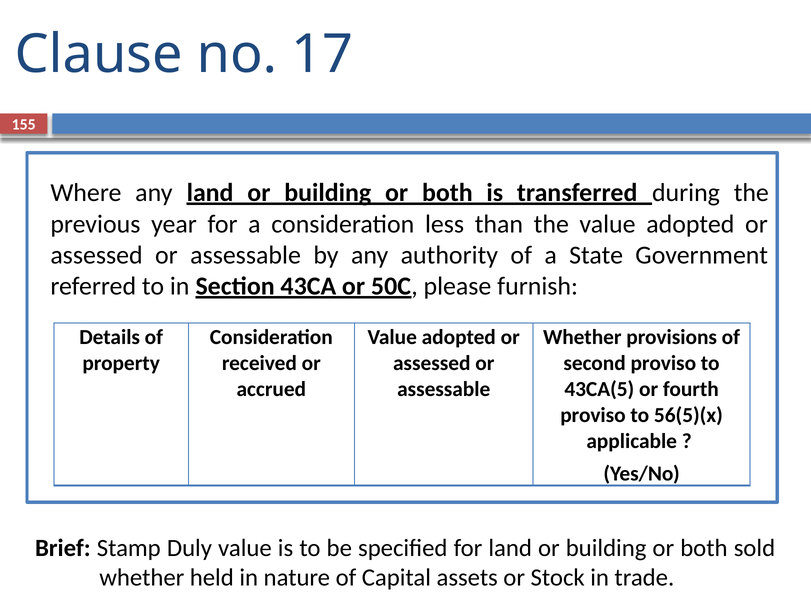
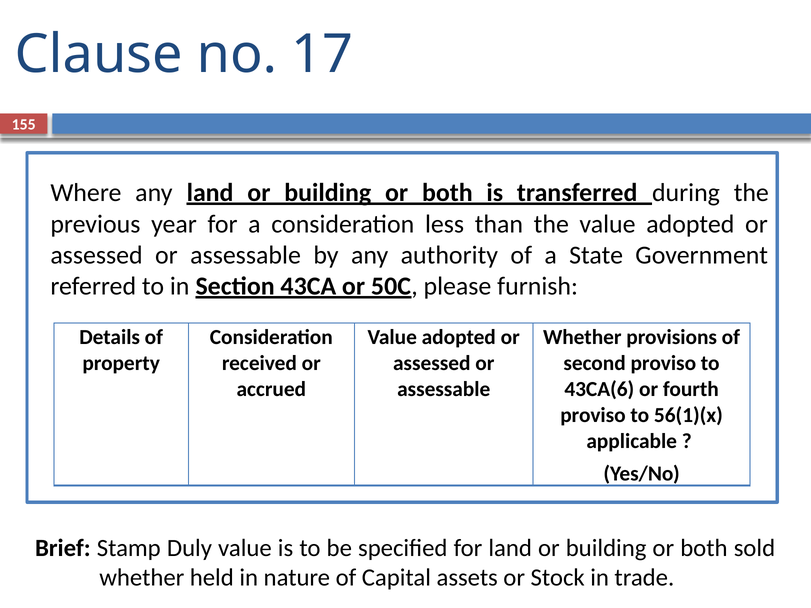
43CA(5: 43CA(5 -> 43CA(6
56(5)(x: 56(5)(x -> 56(1)(x
